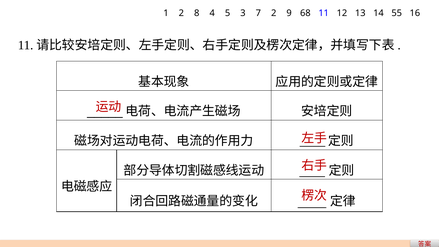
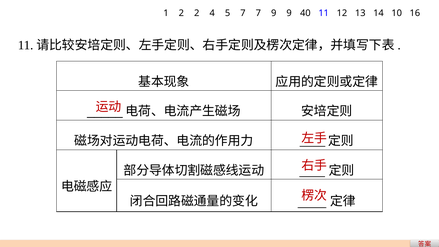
2 8: 8 -> 2
5 3: 3 -> 7
7 2: 2 -> 9
68: 68 -> 40
55: 55 -> 10
